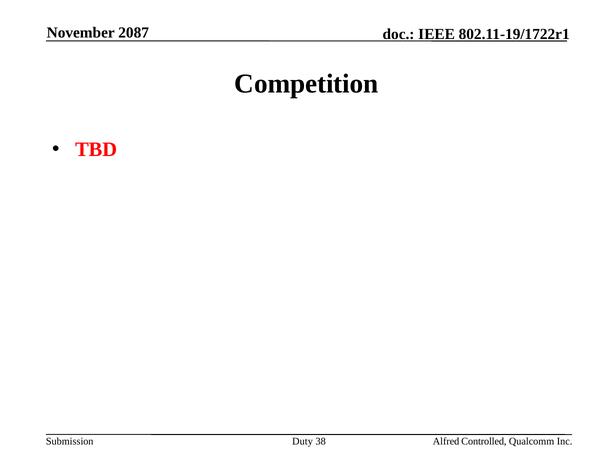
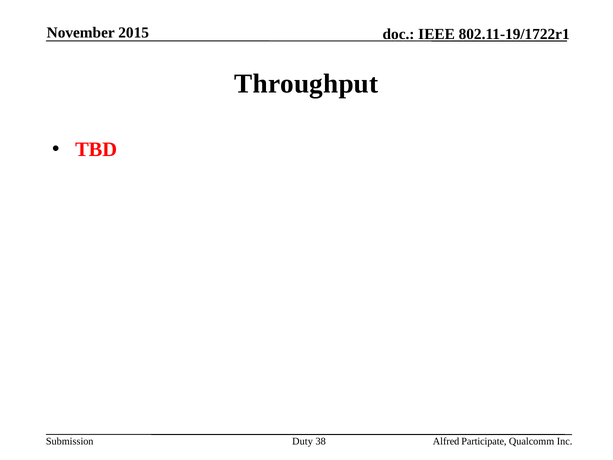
2087: 2087 -> 2015
Competition: Competition -> Throughput
Controlled: Controlled -> Participate
